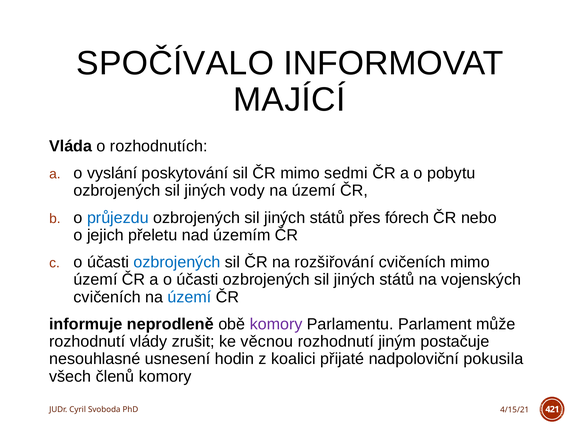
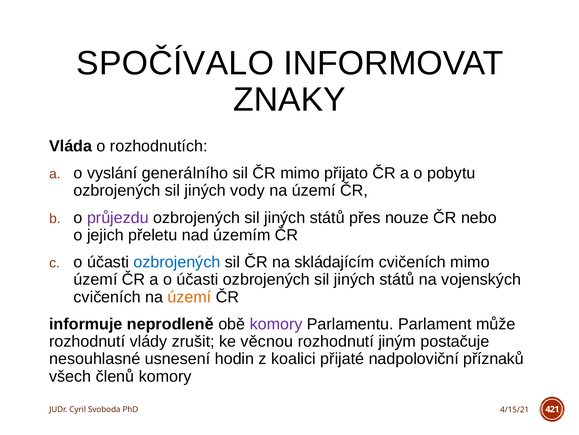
MAJÍCÍ: MAJÍCÍ -> ZNAKY
poskytování: poskytování -> generálního
sedmi: sedmi -> přijato
průjezdu colour: blue -> purple
fórech: fórech -> nouze
rozšiřování: rozšiřování -> skládajícím
území at (189, 297) colour: blue -> orange
pokusila: pokusila -> příznaků
